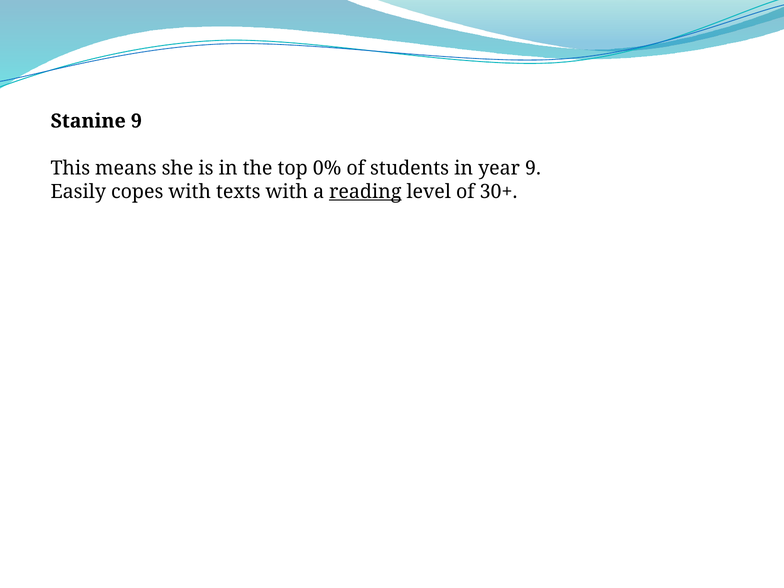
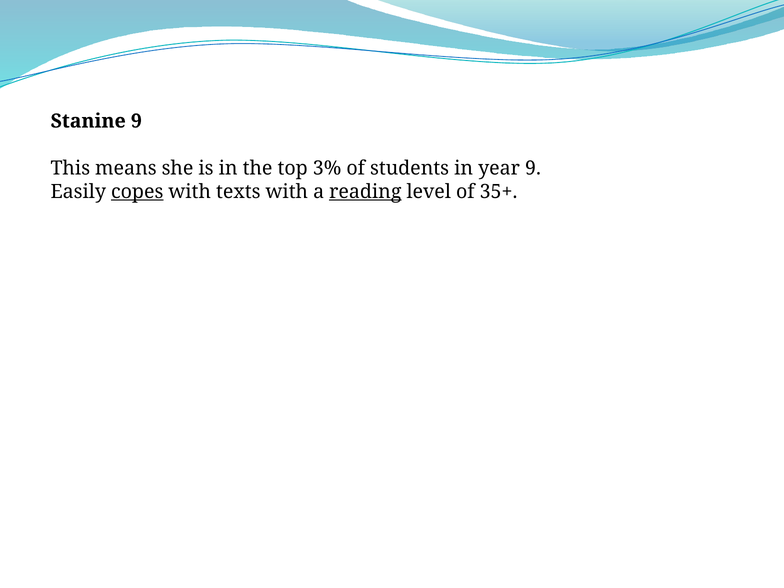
0%: 0% -> 3%
copes underline: none -> present
30+: 30+ -> 35+
